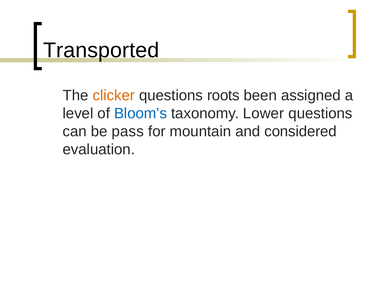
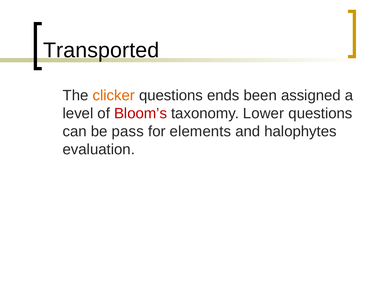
roots: roots -> ends
Bloom’s colour: blue -> red
mountain: mountain -> elements
considered: considered -> halophytes
